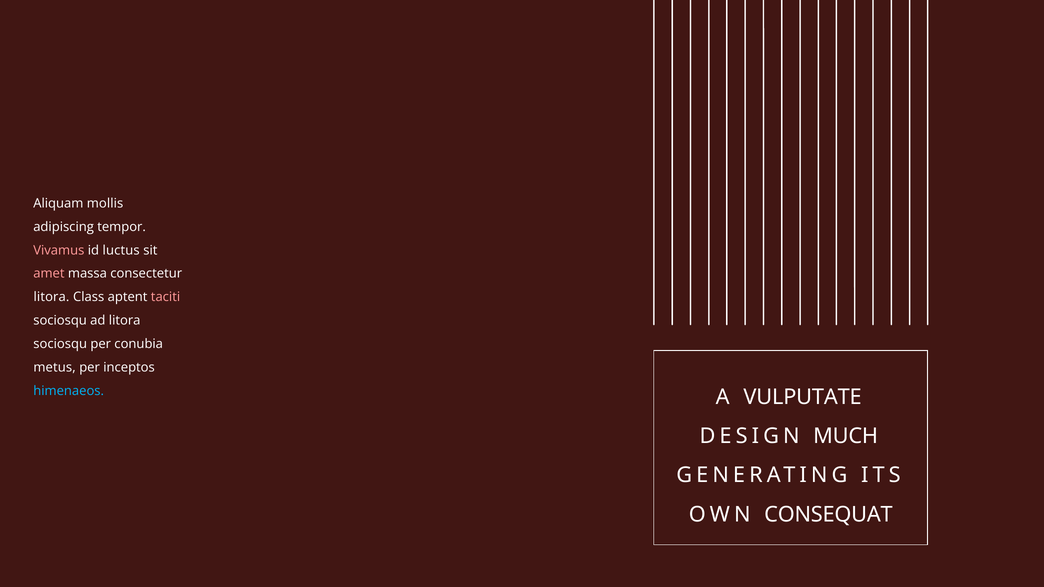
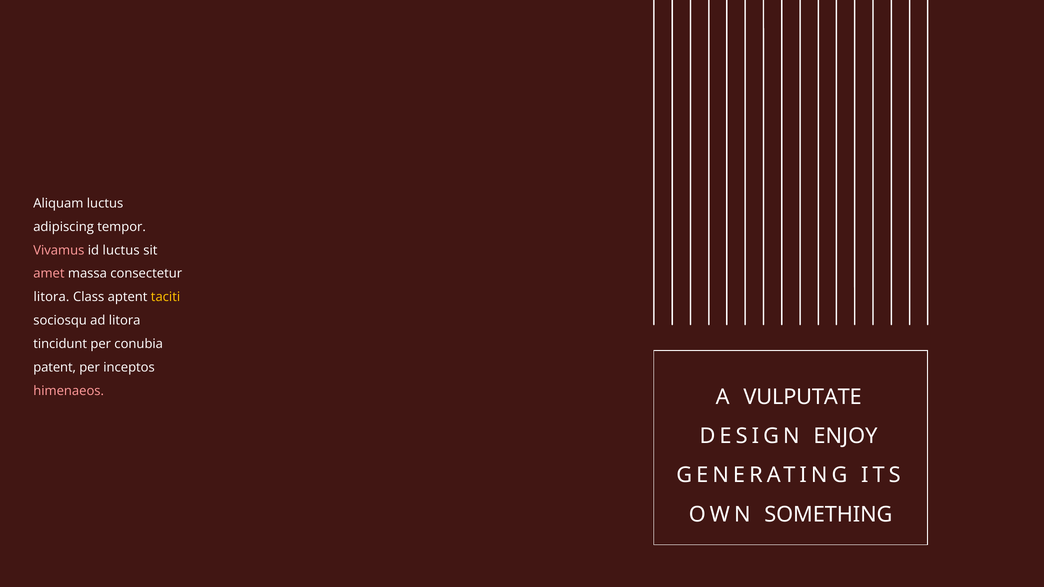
Aliquam mollis: mollis -> luctus
taciti colour: pink -> yellow
sociosqu at (60, 344): sociosqu -> tincidunt
metus: metus -> patent
himenaeos colour: light blue -> pink
MUCH: MUCH -> ENJOY
CONSEQUAT: CONSEQUAT -> SOMETHING
